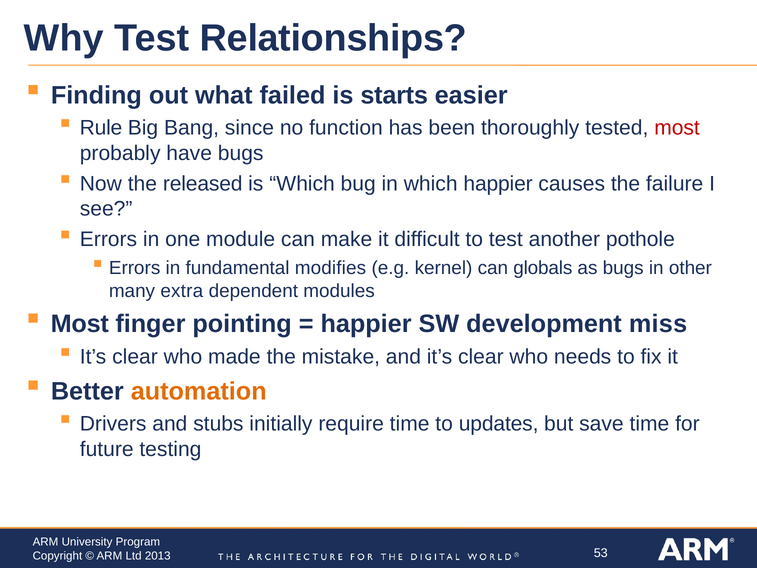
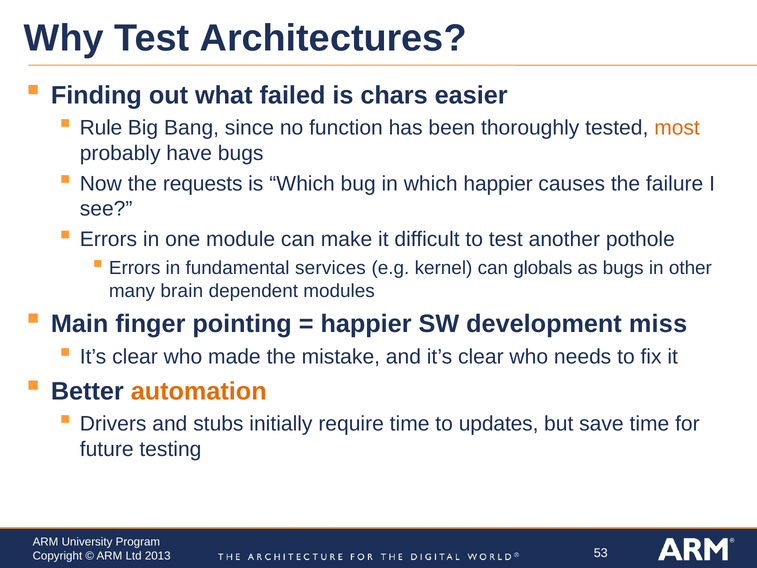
Relationships: Relationships -> Architectures
starts: starts -> chars
most at (677, 128) colour: red -> orange
released: released -> requests
modifies: modifies -> services
extra: extra -> brain
Most at (80, 324): Most -> Main
